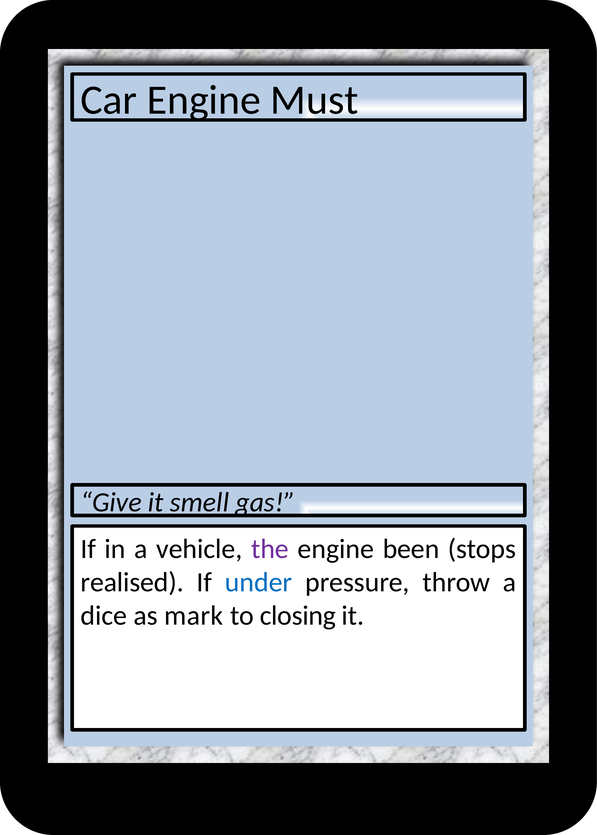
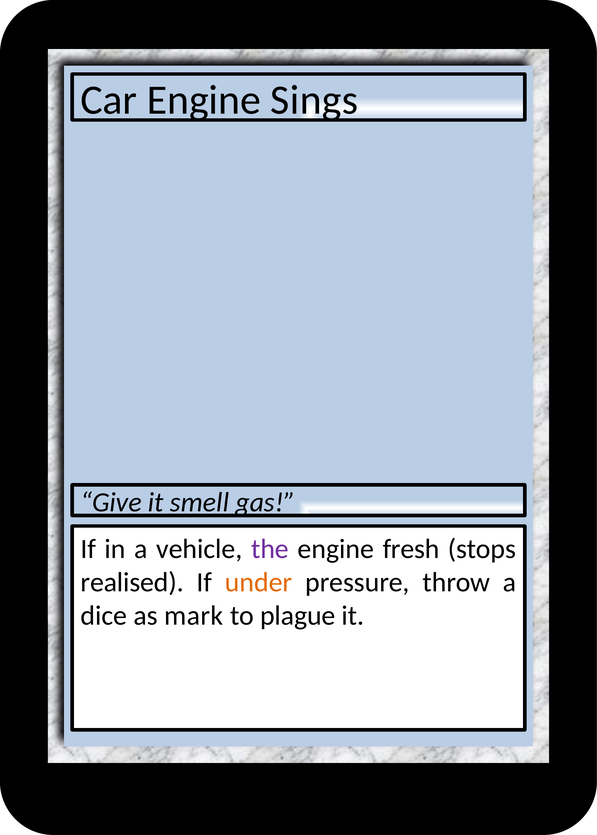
Must: Must -> Sings
been: been -> fresh
under colour: blue -> orange
closing: closing -> plague
